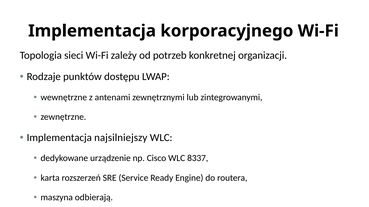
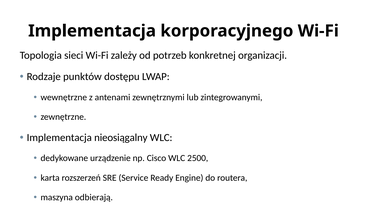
najsilniejszy: najsilniejszy -> nieosiągalny
8337: 8337 -> 2500
